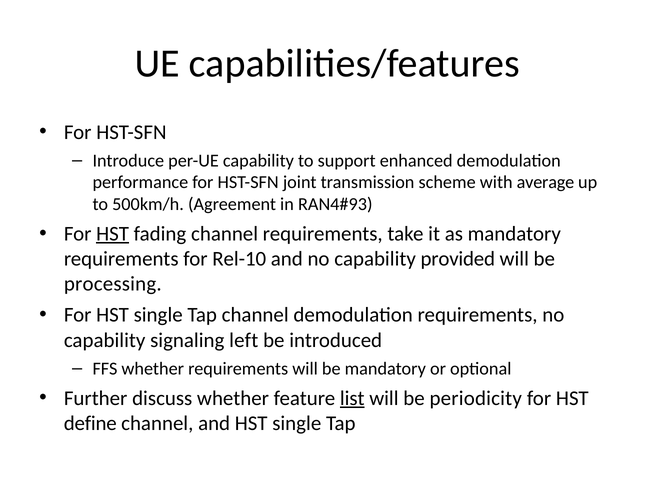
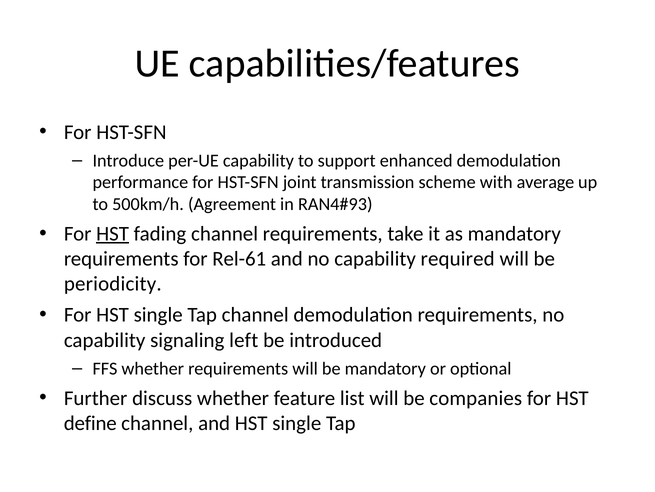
Rel-10: Rel-10 -> Rel-61
provided: provided -> required
processing: processing -> periodicity
list underline: present -> none
periodicity: periodicity -> companies
